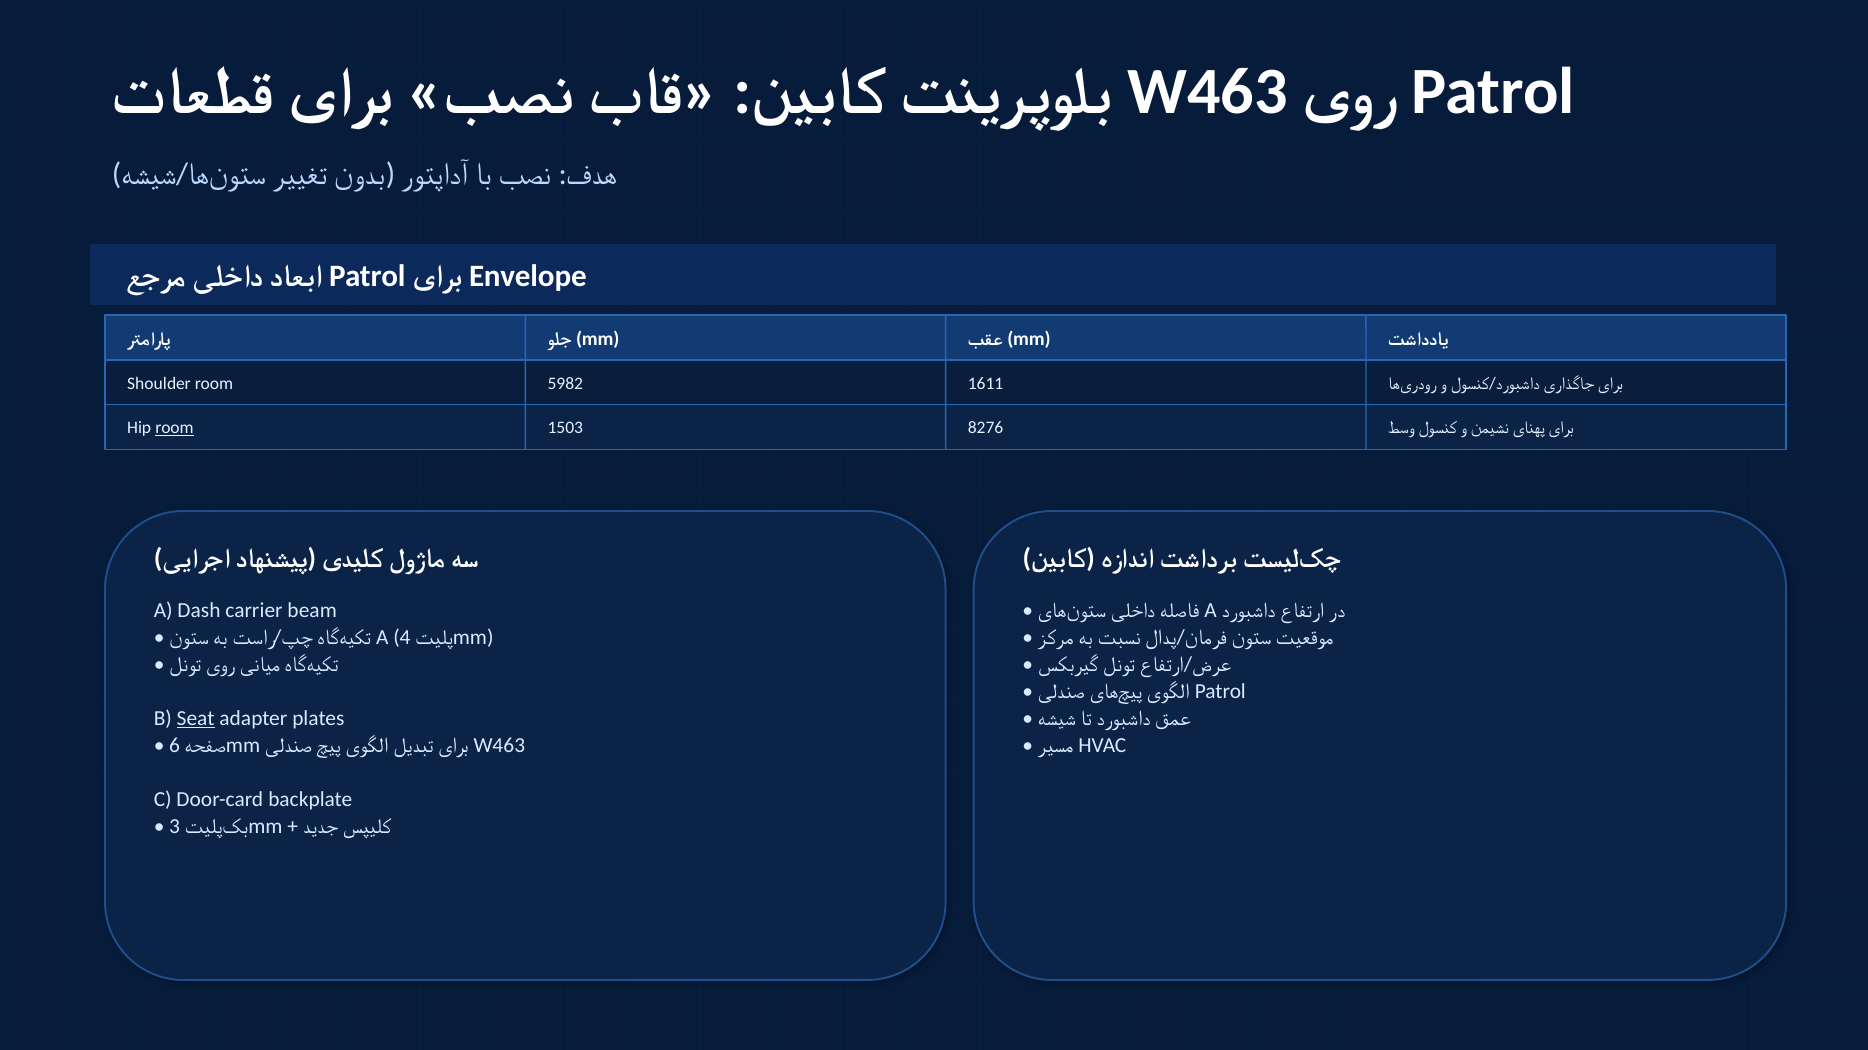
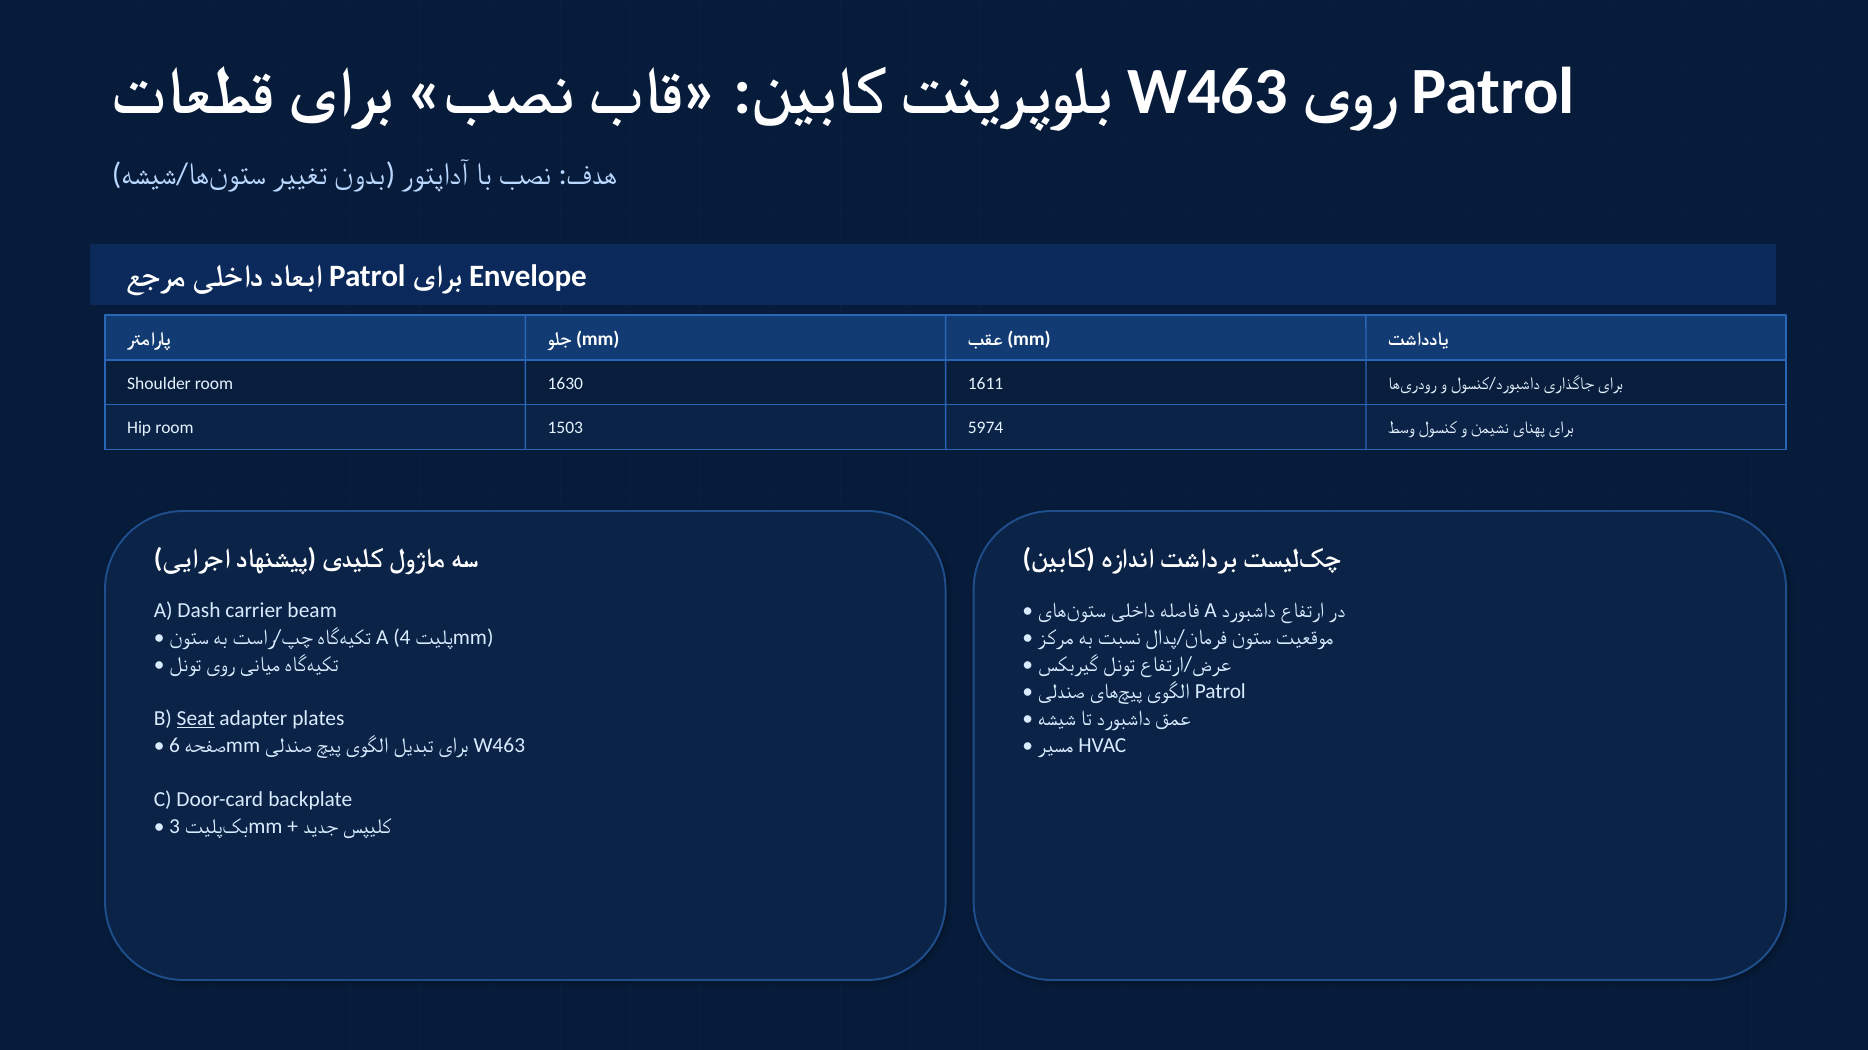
5982: 5982 -> 1630
room at (174, 428) underline: present -> none
8276: 8276 -> 5974
